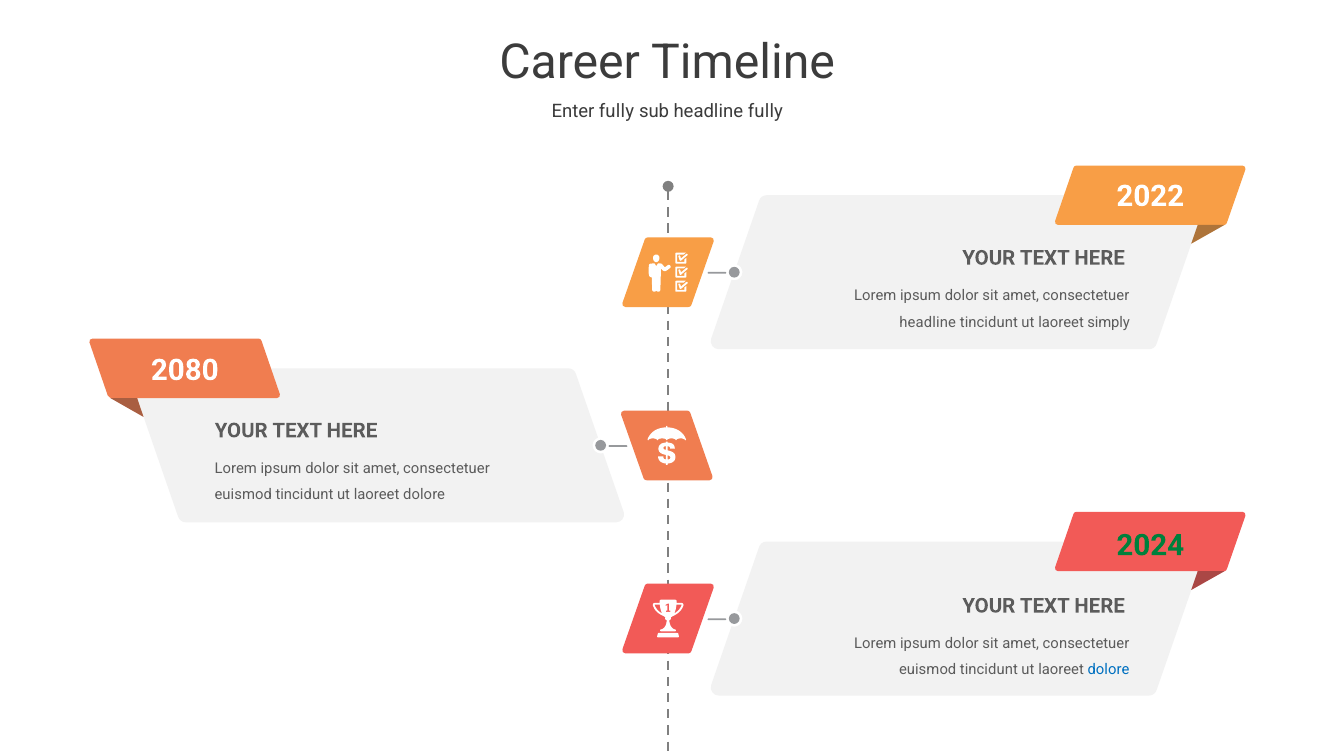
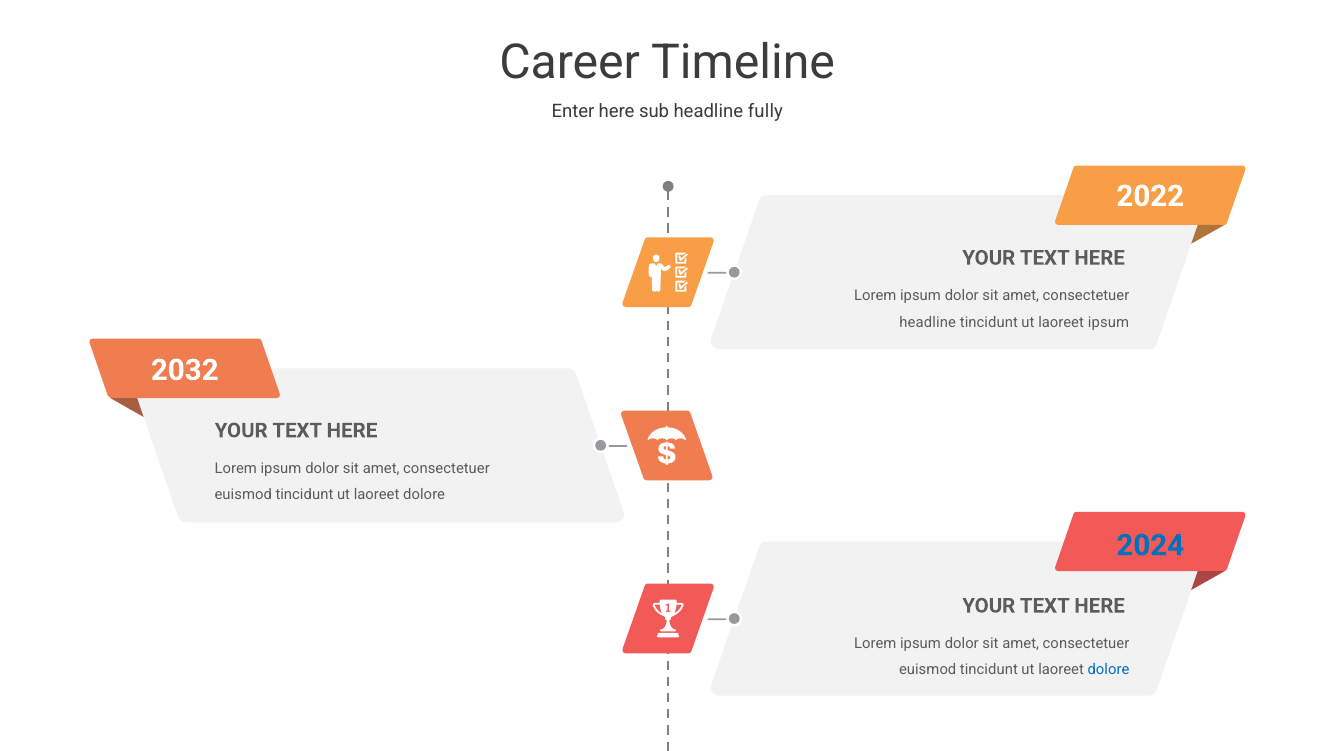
Enter fully: fully -> here
laoreet simply: simply -> ipsum
2080: 2080 -> 2032
2024 colour: green -> blue
